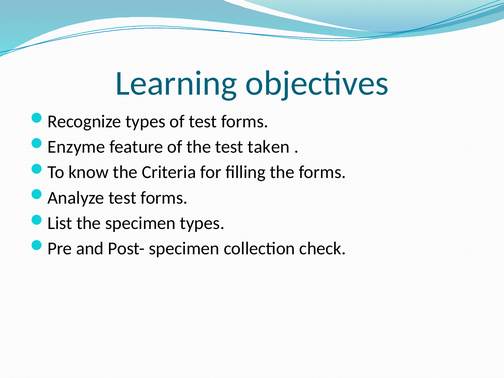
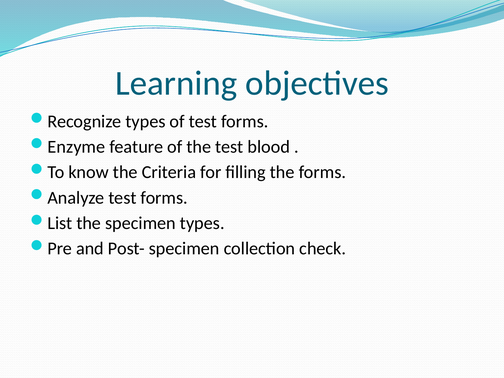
taken: taken -> blood
